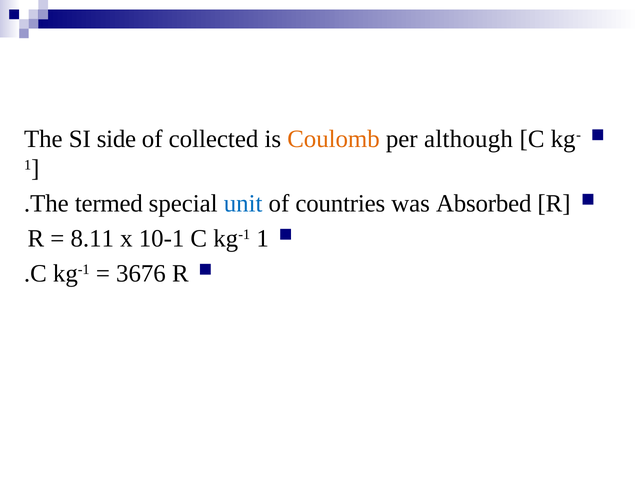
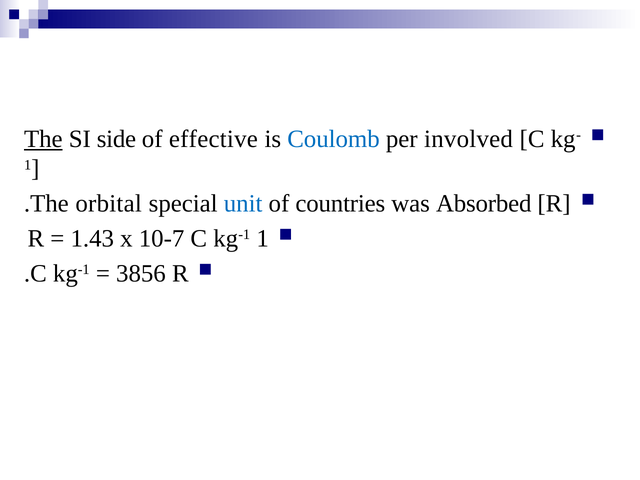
The at (43, 139) underline: none -> present
collected: collected -> effective
Coulomb colour: orange -> blue
although: although -> involved
termed: termed -> orbital
8.11: 8.11 -> 1.43
10-1: 10-1 -> 10-7
3676: 3676 -> 3856
